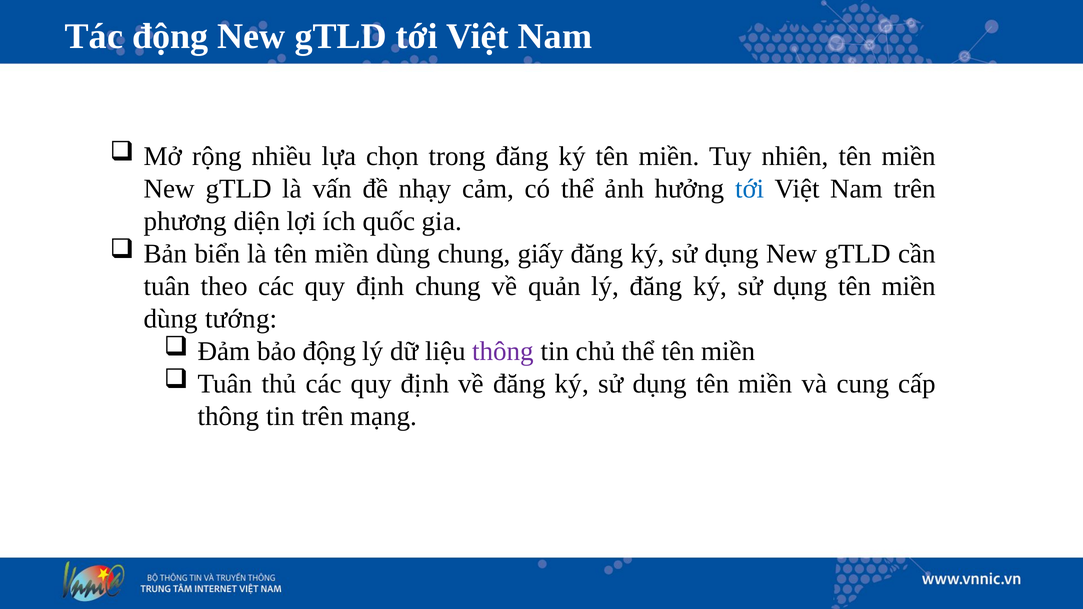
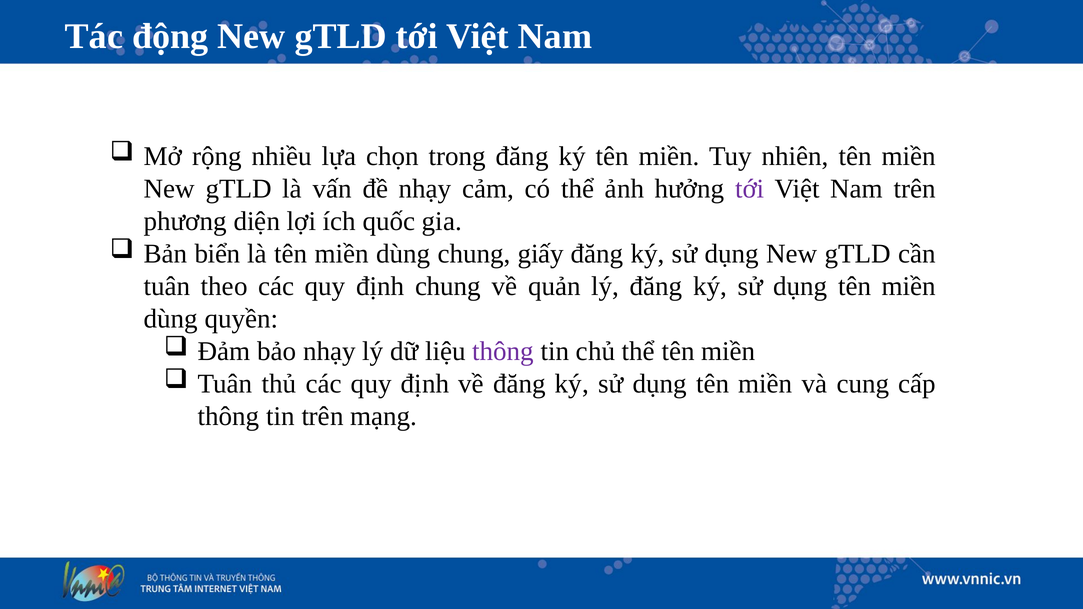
tới at (750, 189) colour: blue -> purple
tướng: tướng -> quyền
bảo động: động -> nhạy
